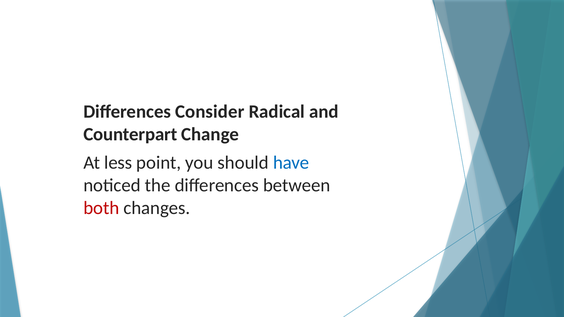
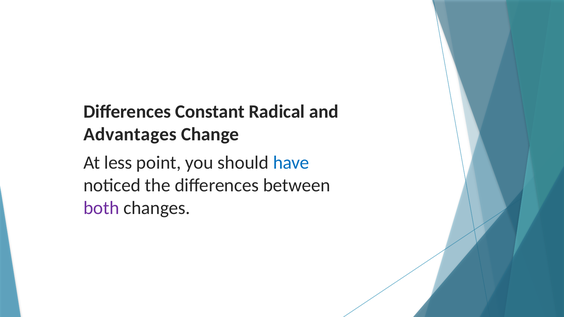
Consider: Consider -> Constant
Counterpart: Counterpart -> Advantages
both colour: red -> purple
